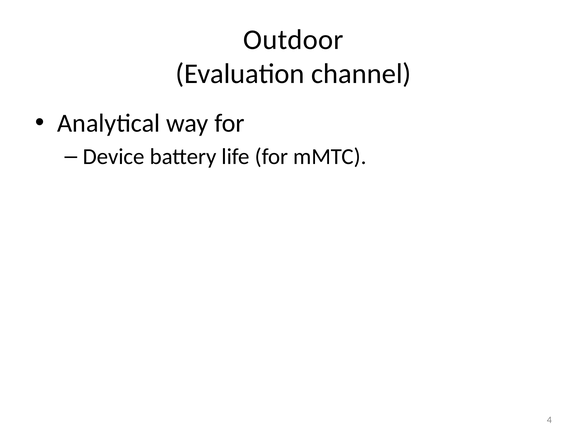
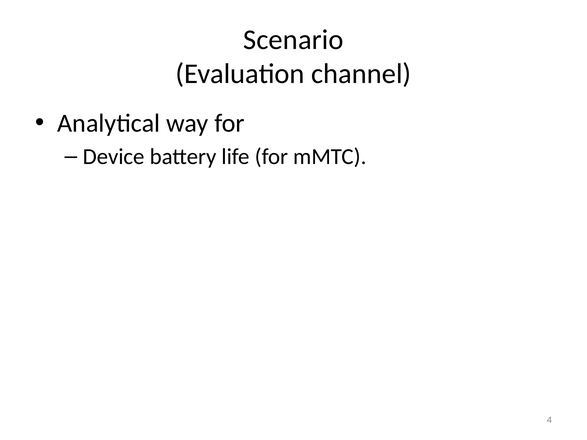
Outdoor: Outdoor -> Scenario
